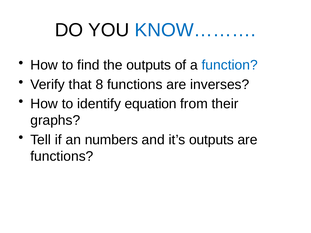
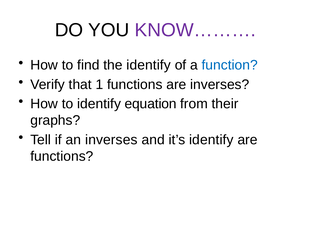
KNOW……… colour: blue -> purple
the outputs: outputs -> identify
8: 8 -> 1
an numbers: numbers -> inverses
it’s outputs: outputs -> identify
